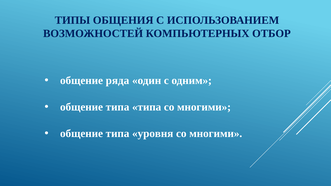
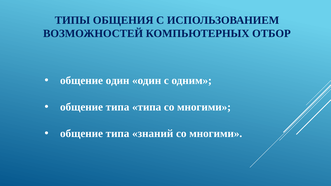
общение ряда: ряда -> один
уровня: уровня -> знаний
